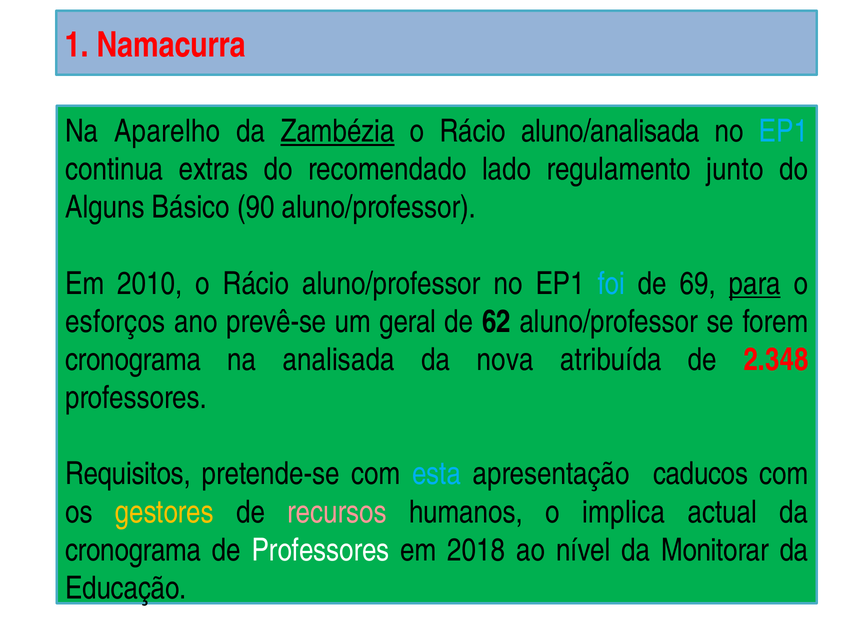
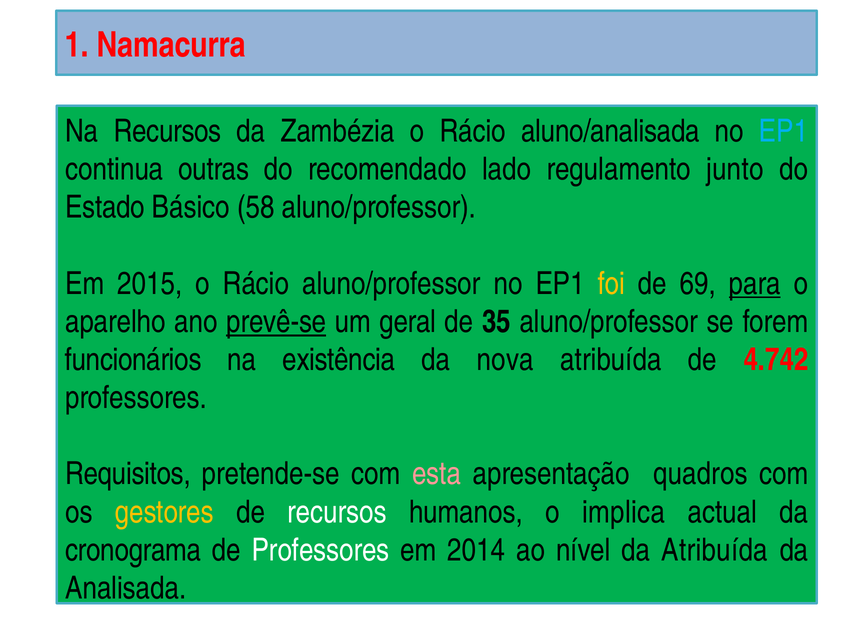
Na Aparelho: Aparelho -> Recursos
Zambézia underline: present -> none
extras: extras -> outras
Alguns: Alguns -> Estado
90: 90 -> 58
2010: 2010 -> 2015
foi colour: light blue -> yellow
esforços: esforços -> aparelho
prevê-se underline: none -> present
62: 62 -> 35
cronograma at (133, 360): cronograma -> funcionários
analisada: analisada -> existência
2.348: 2.348 -> 4.742
esta colour: light blue -> pink
caducos: caducos -> quadros
recursos at (337, 512) colour: pink -> white
2018: 2018 -> 2014
da Monitorar: Monitorar -> Atribuída
Educação: Educação -> Analisada
